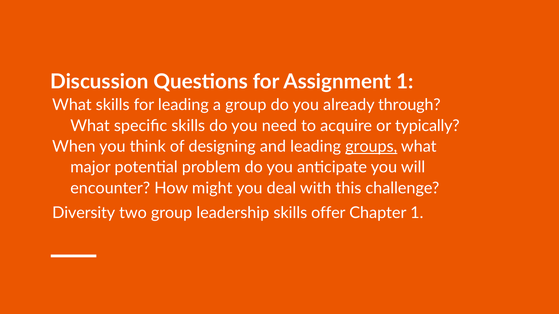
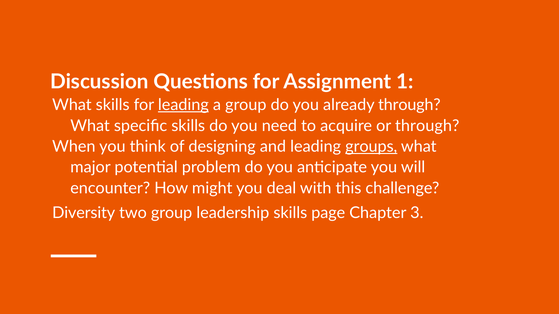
leading at (183, 105) underline: none -> present
or typically: typically -> through
offer: offer -> page
Chapter 1: 1 -> 3
